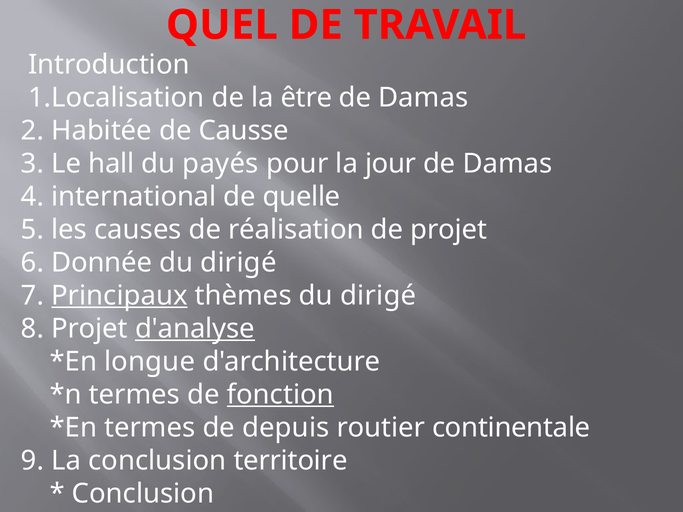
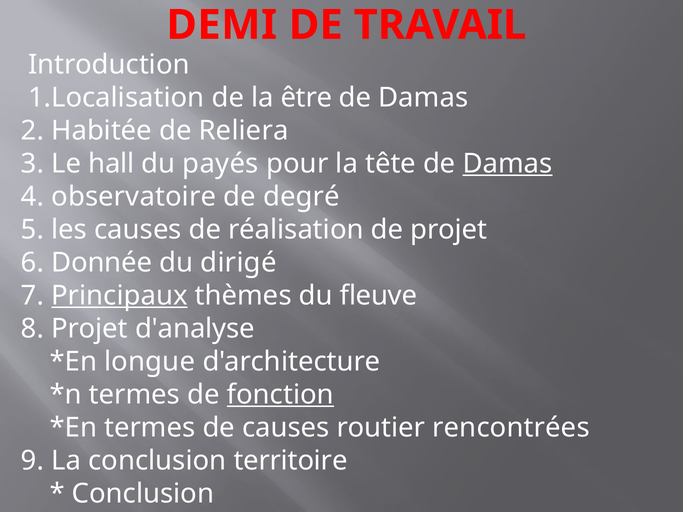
QUEL: QUEL -> DEMI
Causse: Causse -> Reliera
jour: jour -> tête
Damas at (508, 164) underline: none -> present
international: international -> observatoire
quelle: quelle -> degré
thèmes du dirigé: dirigé -> fleuve
d'analyse underline: present -> none
de depuis: depuis -> causes
continentale: continentale -> rencontrées
